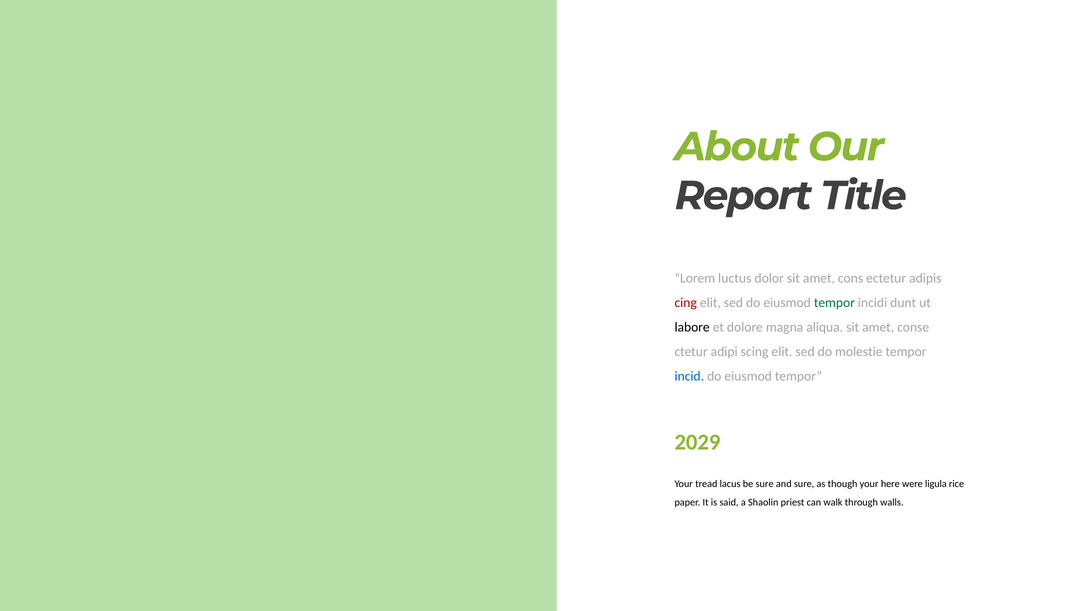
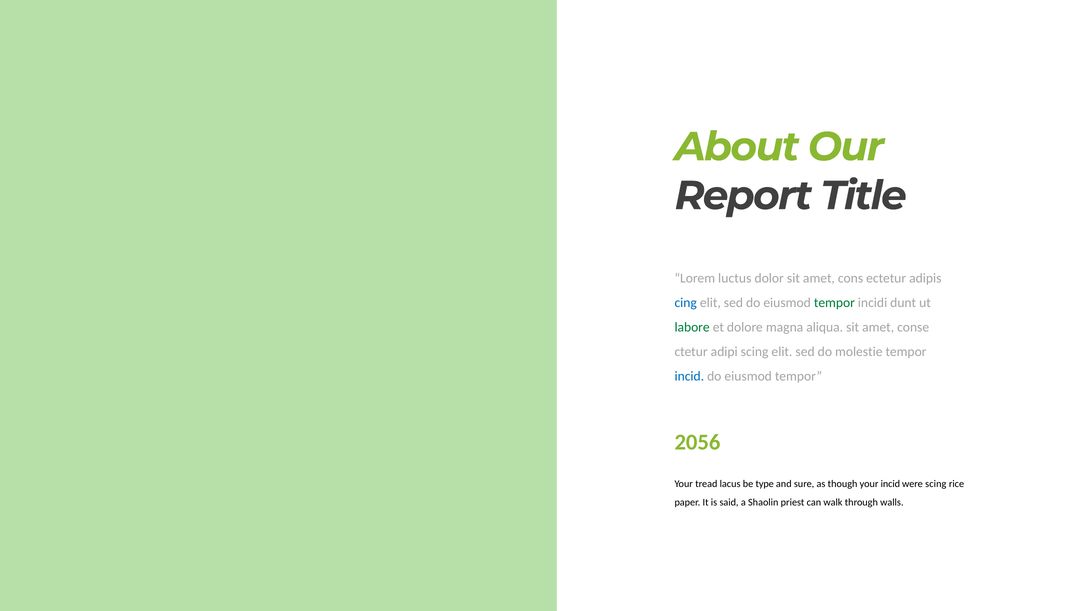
cing colour: red -> blue
labore colour: black -> green
2029: 2029 -> 2056
be sure: sure -> type
your here: here -> incid
were ligula: ligula -> scing
